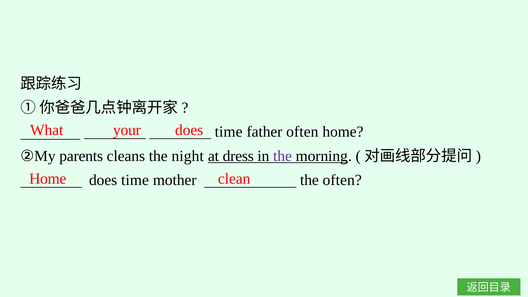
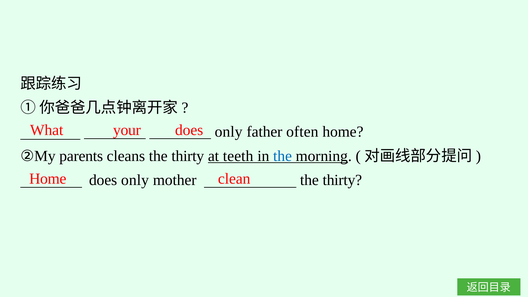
time at (229, 132): time -> only
cleans the night: night -> thirty
dress: dress -> teeth
the at (283, 156) colour: purple -> blue
does time: time -> only
mother the often: often -> thirty
